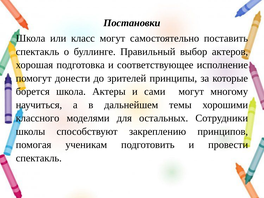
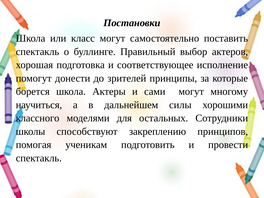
темы: темы -> силы
